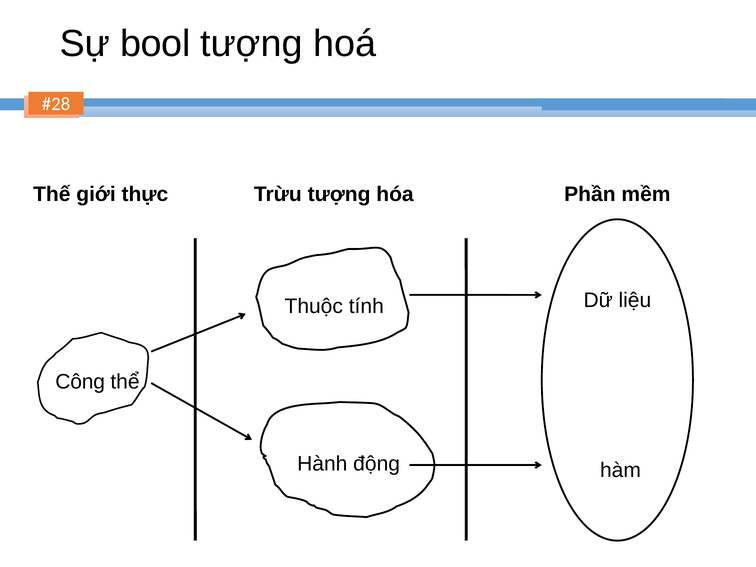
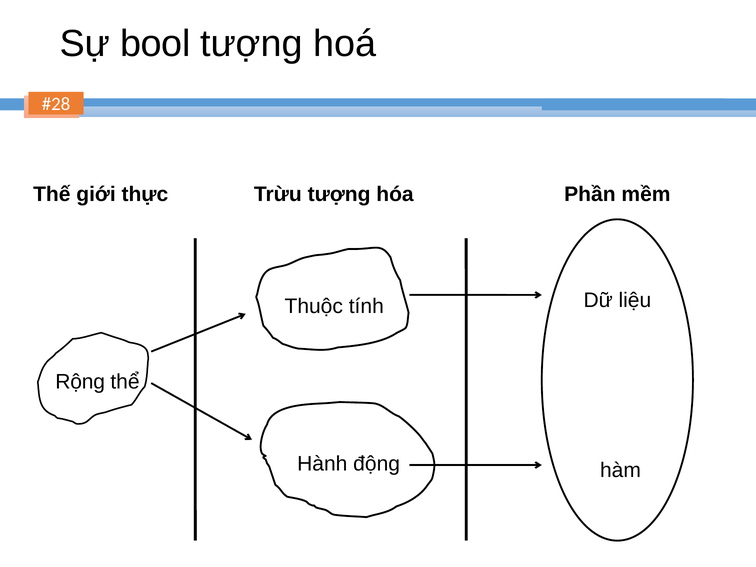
Công: Công -> Rộng
